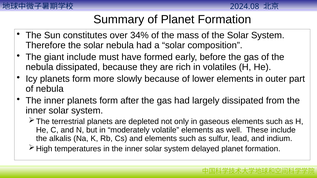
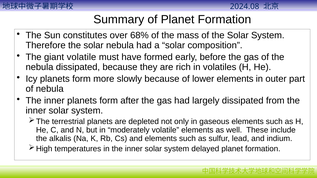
34%: 34% -> 68%
giant include: include -> volatile
